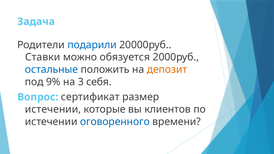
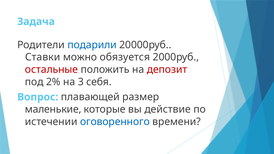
остальные colour: blue -> red
депозит colour: orange -> red
9%: 9% -> 2%
сертификат: сертификат -> плавающей
истечении at (53, 109): истечении -> маленькие
клиентов: клиентов -> действие
